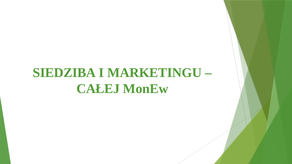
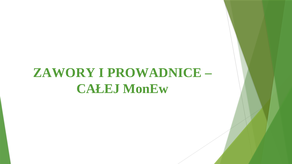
SIEDZIBA: SIEDZIBA -> ZAWORY
MARKETINGU: MARKETINGU -> PROWADNICE
